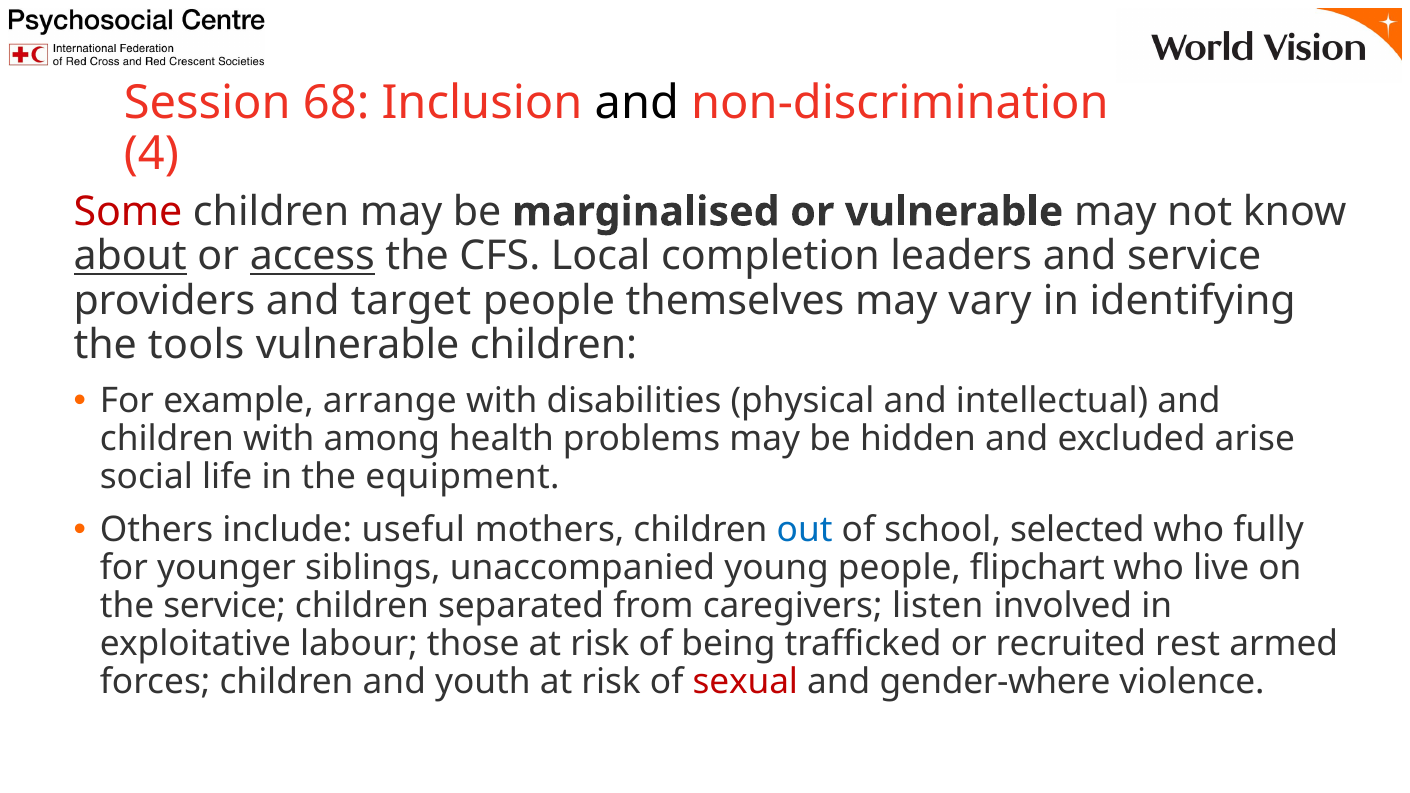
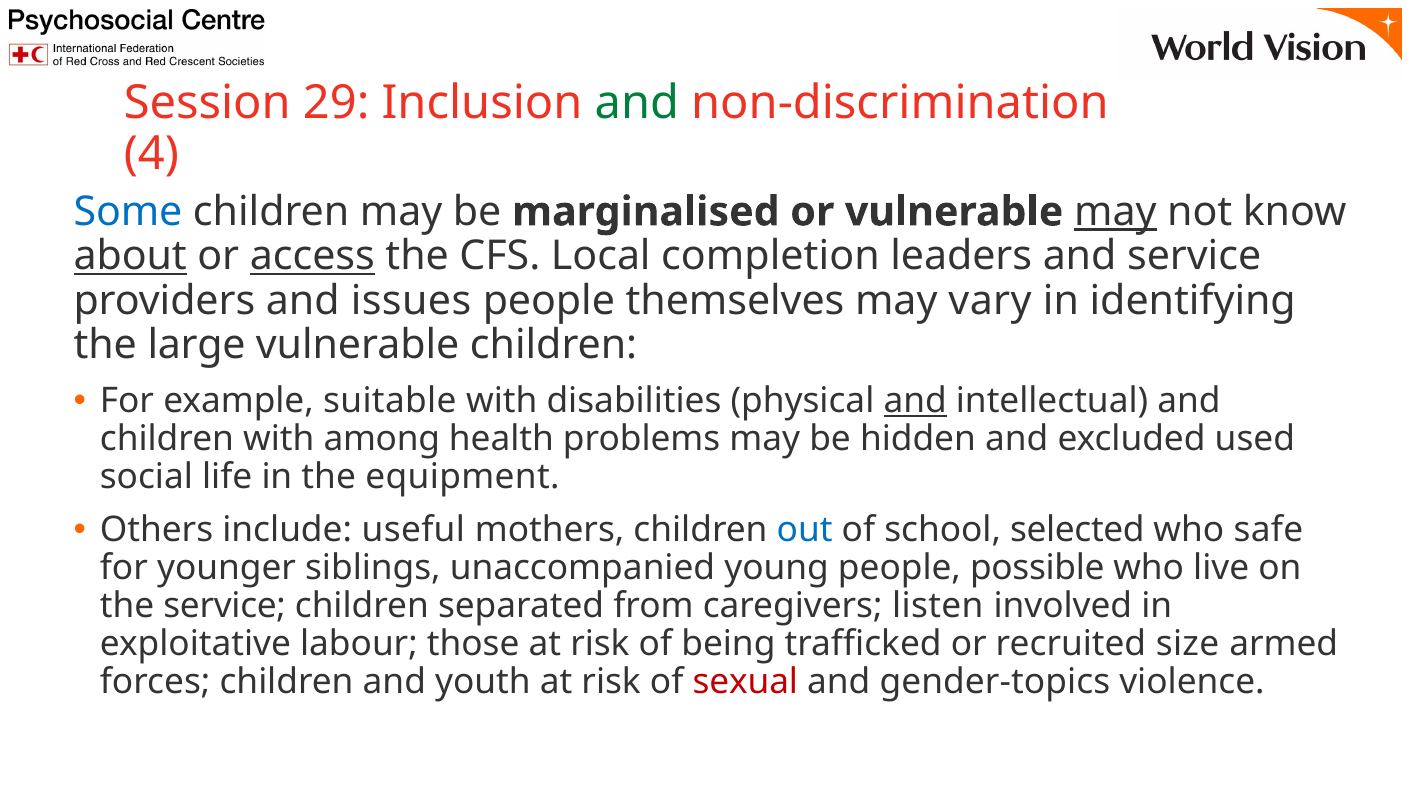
68: 68 -> 29
and at (637, 103) colour: black -> green
Some colour: red -> blue
may at (1115, 212) underline: none -> present
target: target -> issues
tools: tools -> large
arrange: arrange -> suitable
and at (915, 401) underline: none -> present
arise: arise -> used
fully: fully -> safe
flipchart: flipchart -> possible
rest: rest -> size
gender-where: gender-where -> gender-topics
